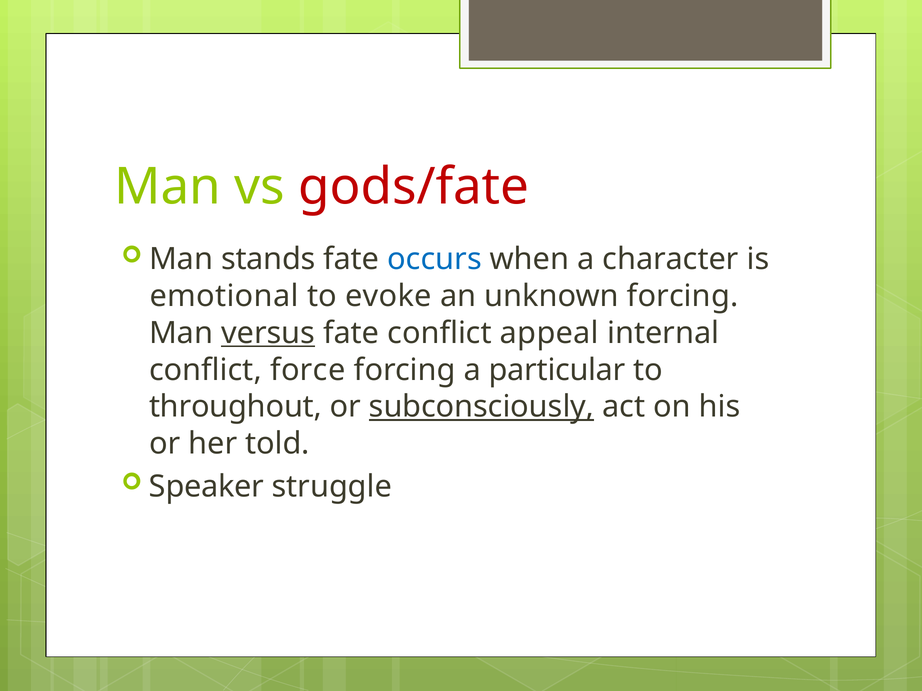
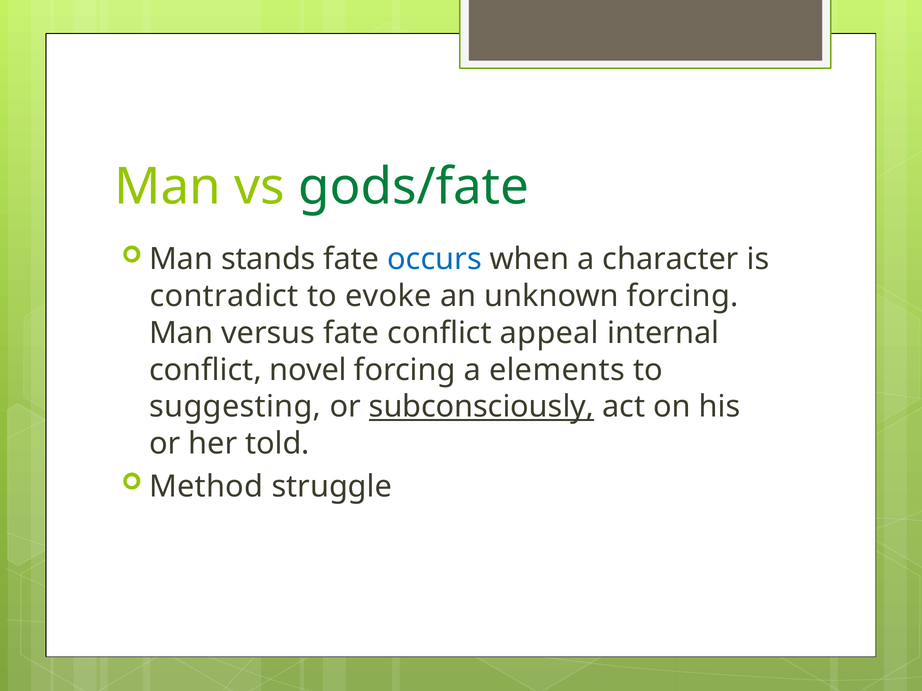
gods/fate colour: red -> green
emotional: emotional -> contradict
versus underline: present -> none
force: force -> novel
particular: particular -> elements
throughout: throughout -> suggesting
Speaker: Speaker -> Method
